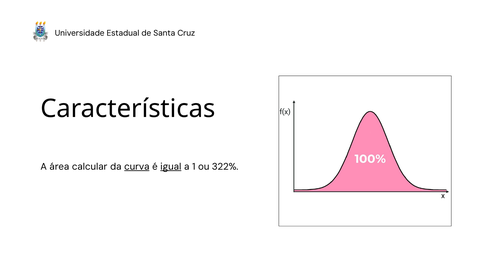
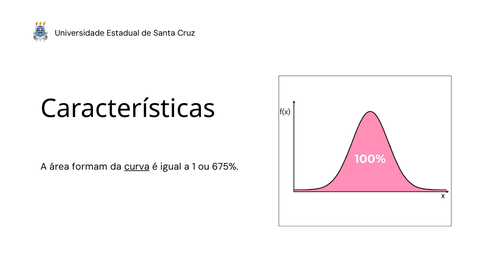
calcular: calcular -> formam
igual underline: present -> none
322%: 322% -> 675%
